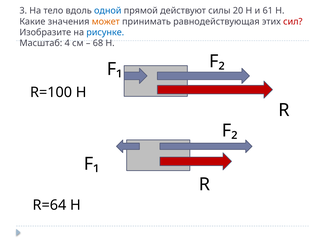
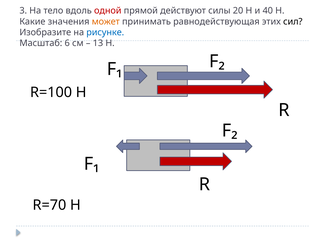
одной colour: blue -> red
61: 61 -> 40
сил colour: red -> black
4: 4 -> 6
68: 68 -> 13
R=64: R=64 -> R=70
